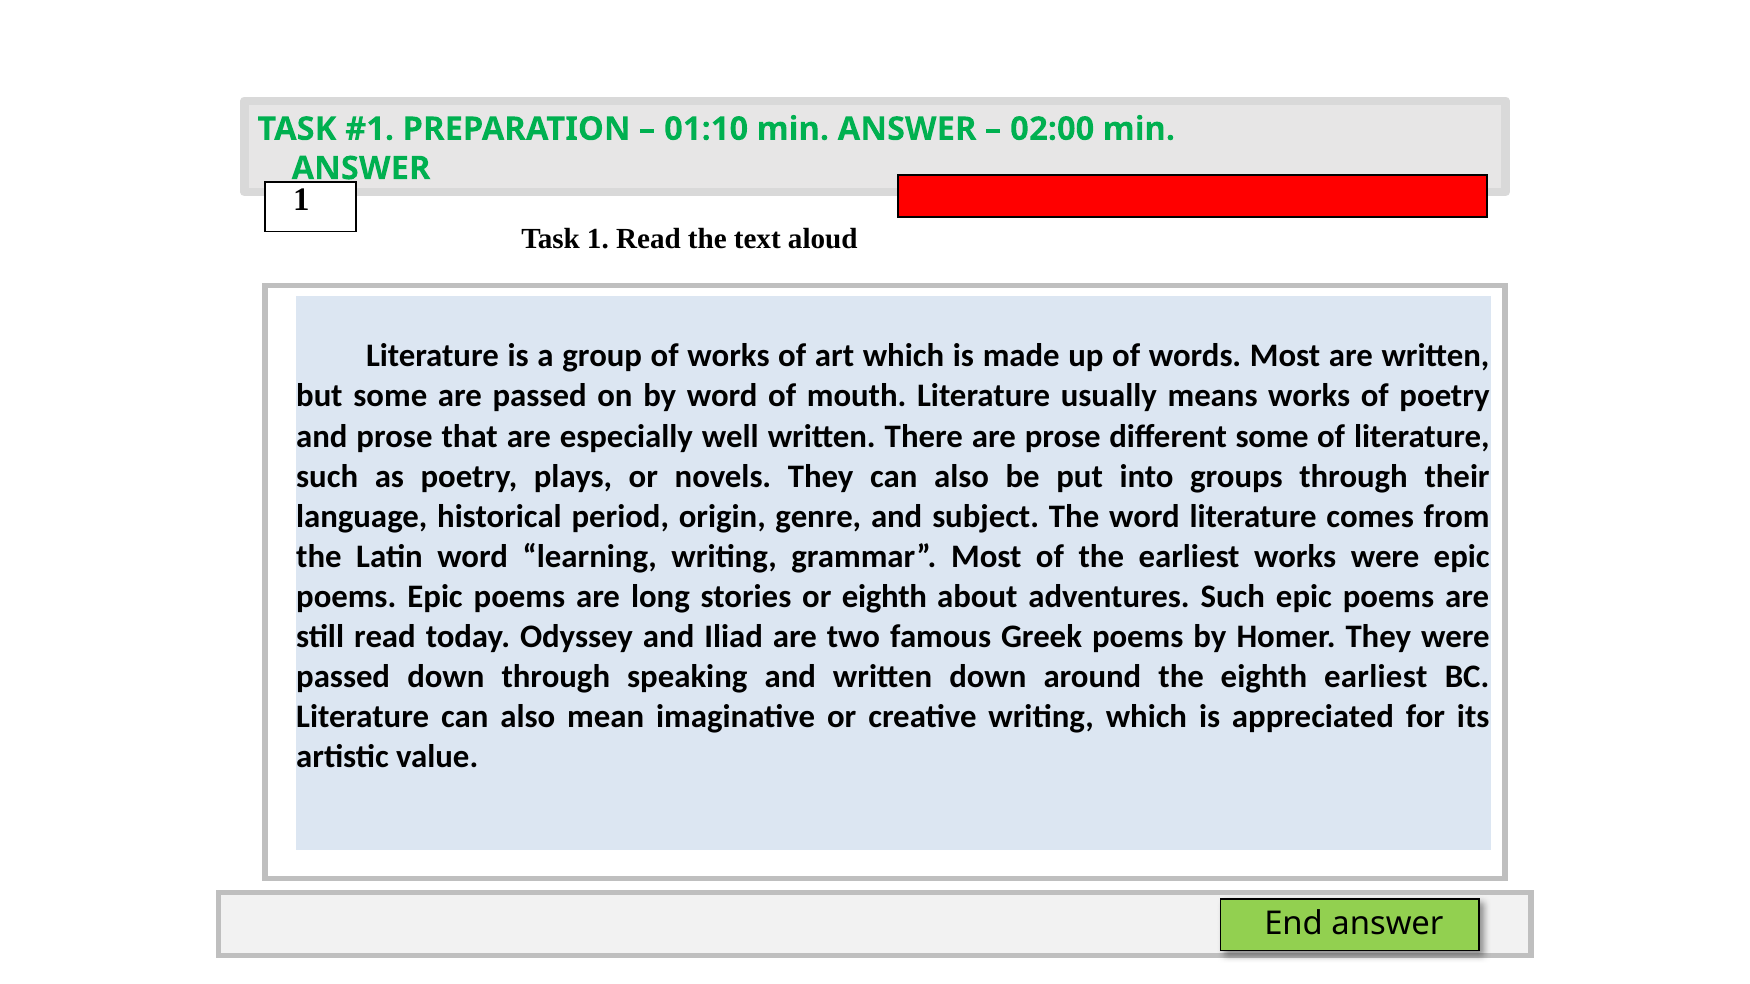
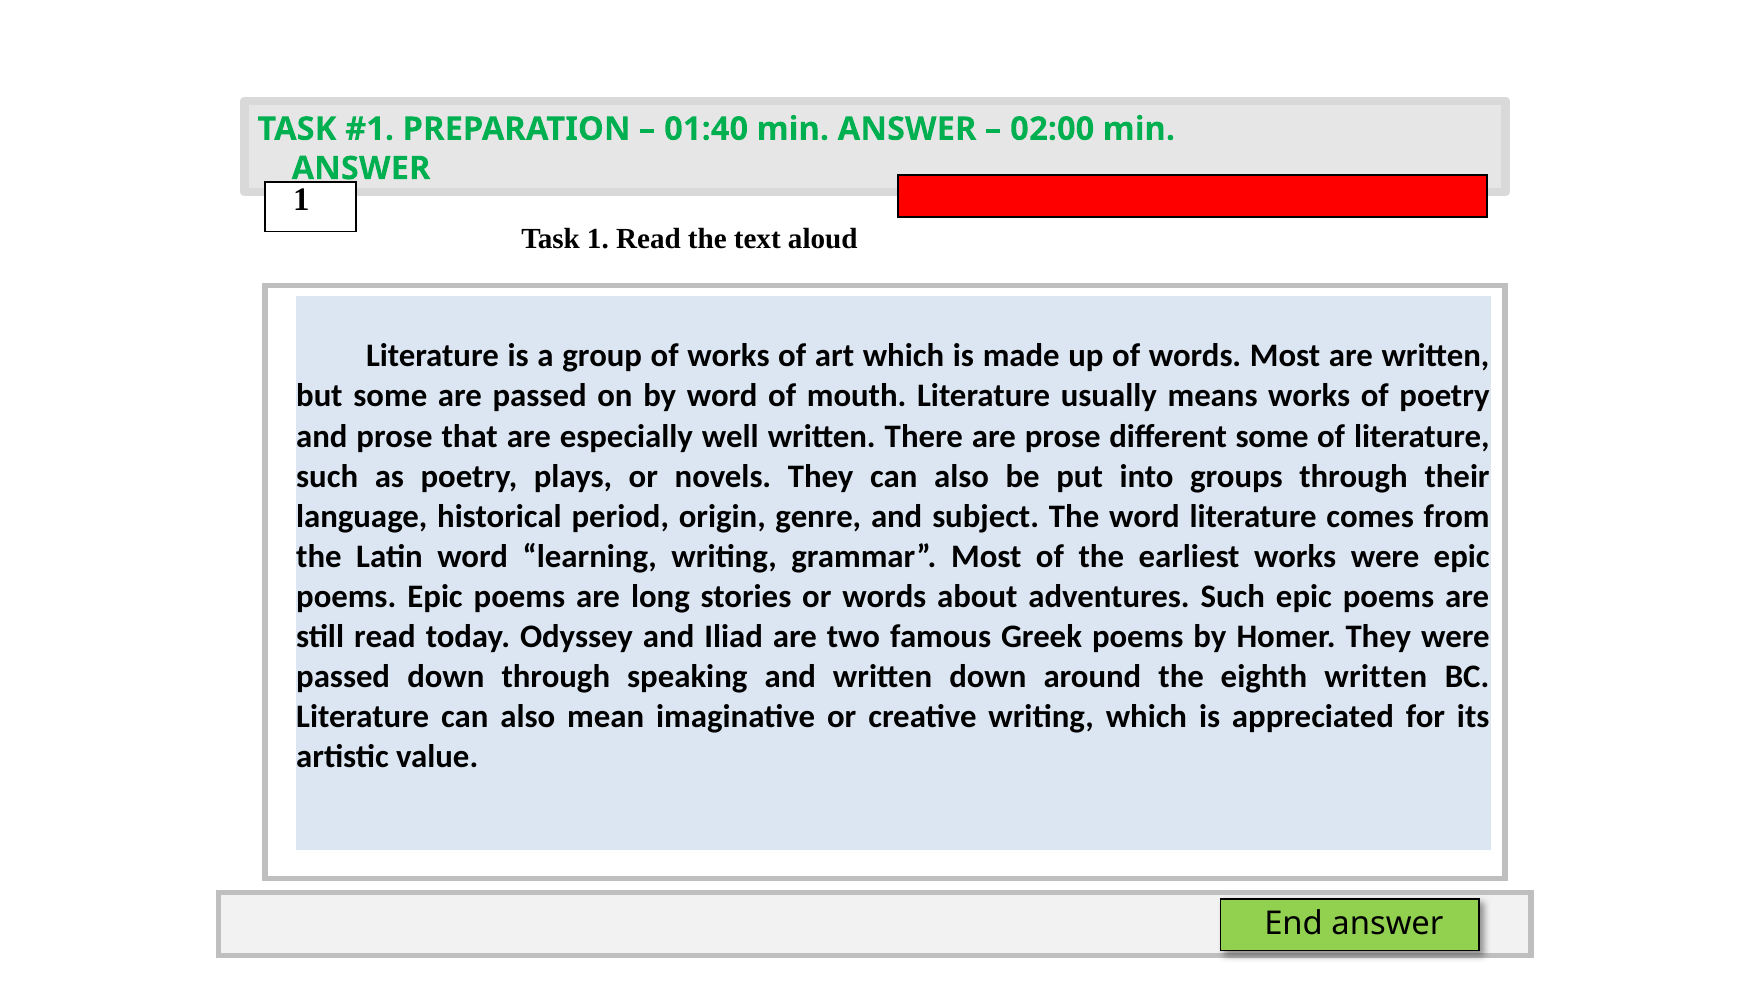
01:10: 01:10 -> 01:40
or eighth: eighth -> words
eighth earliest: earliest -> written
